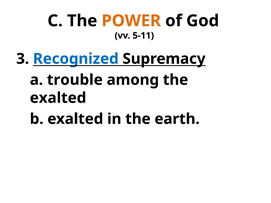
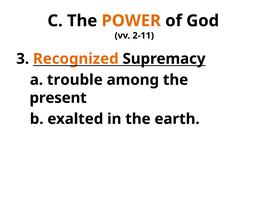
5-11: 5-11 -> 2-11
Recognized colour: blue -> orange
exalted at (58, 98): exalted -> present
